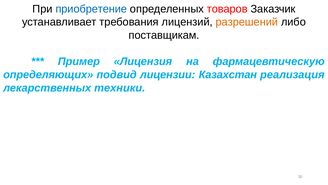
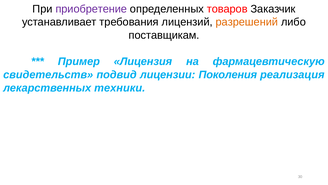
приобретение colour: blue -> purple
определяющих: определяющих -> свидетельств
Казахстан: Казахстан -> Поколения
